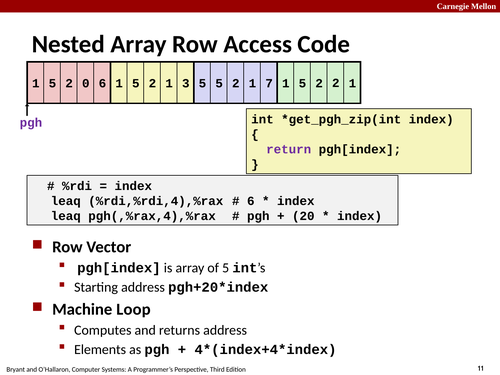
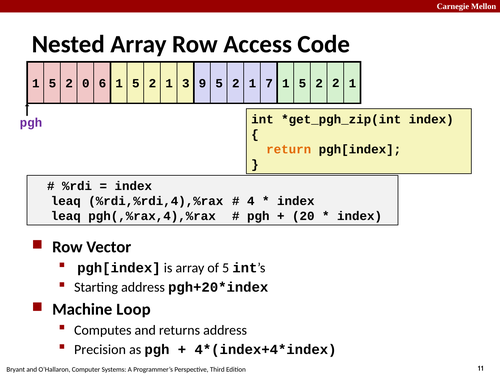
3 5: 5 -> 9
return colour: purple -> orange
6 at (251, 201): 6 -> 4
Elements: Elements -> Precision
